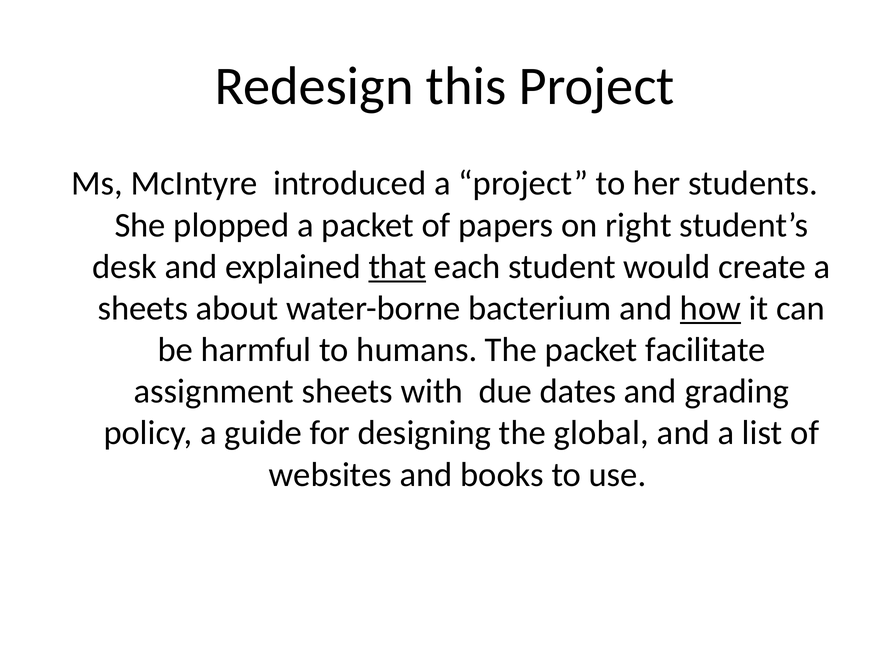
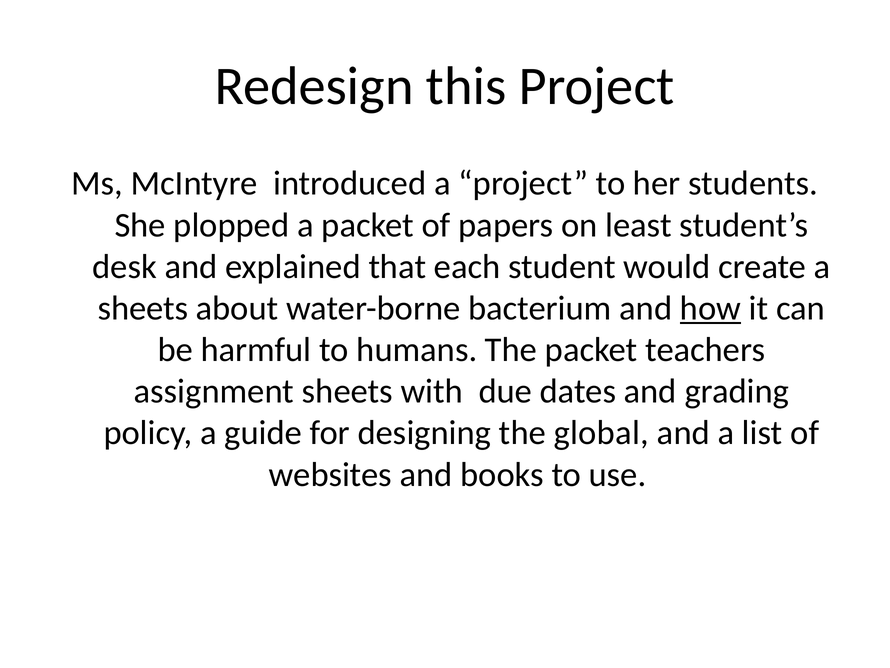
right: right -> least
that underline: present -> none
facilitate: facilitate -> teachers
